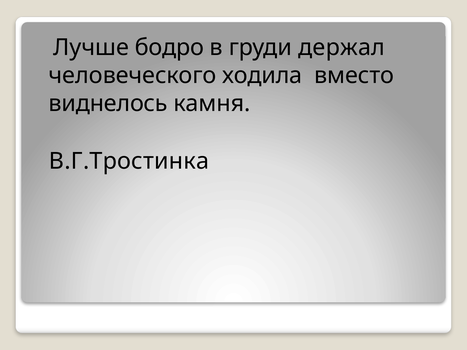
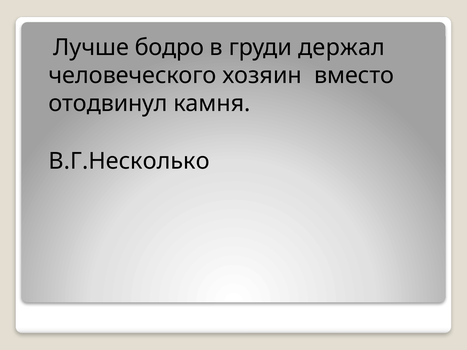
ходила: ходила -> хозяин
виднелось: виднелось -> отодвинул
В.Г.Тростинка: В.Г.Тростинка -> В.Г.Несколько
